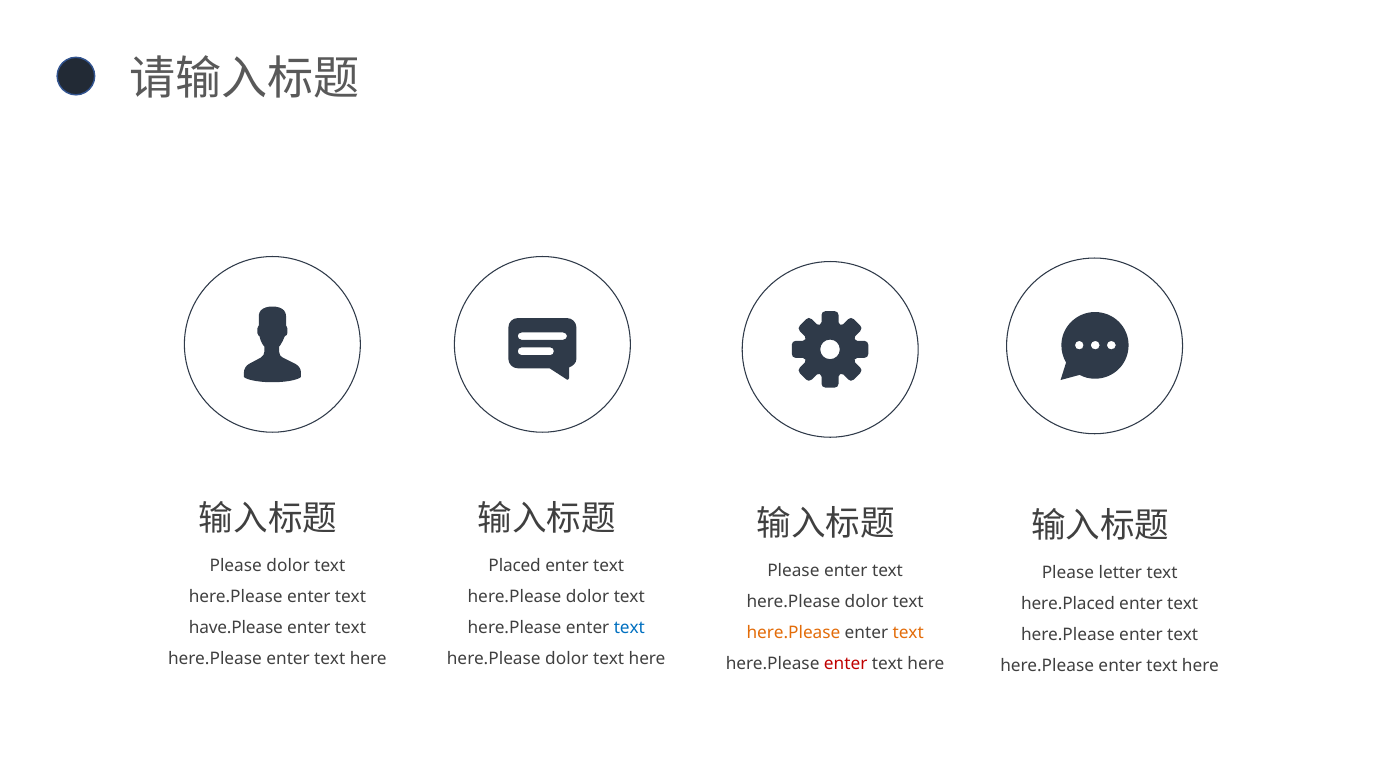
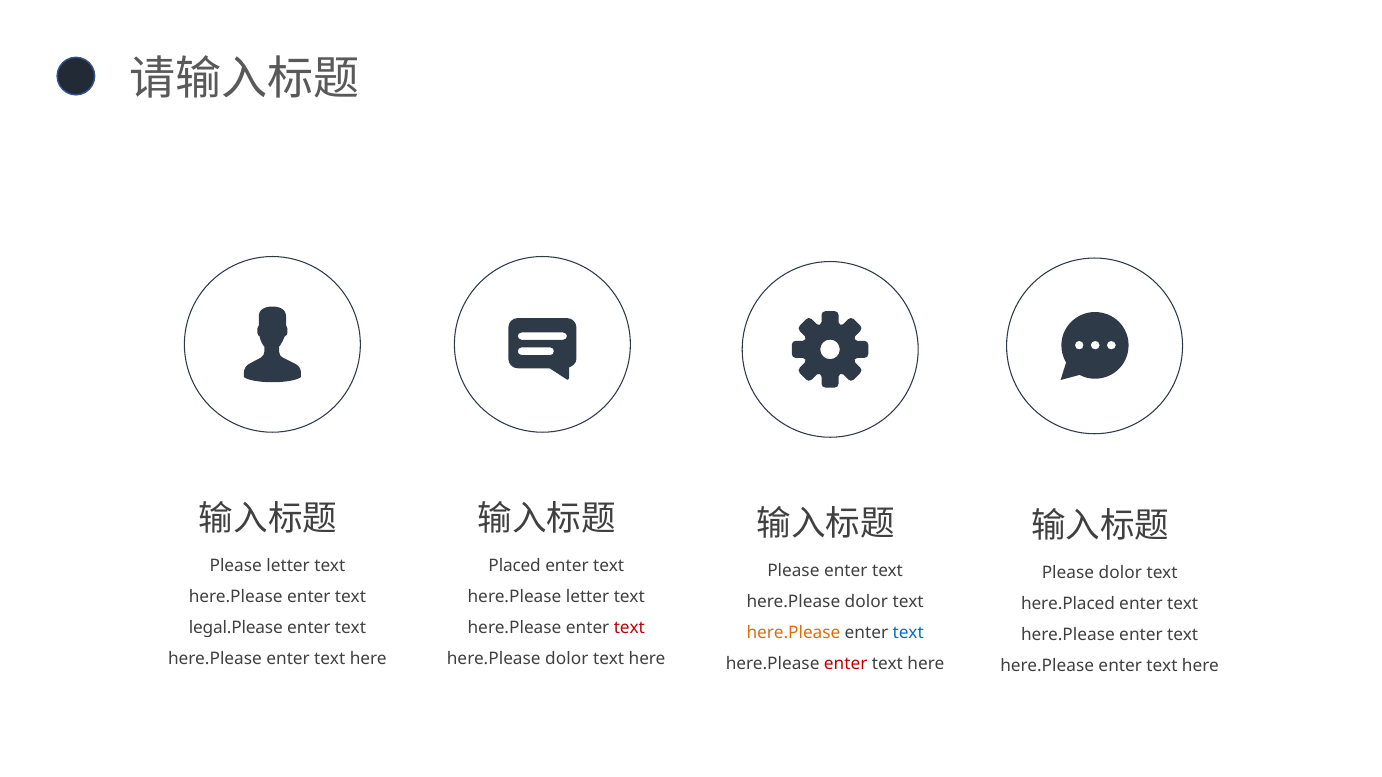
Please dolor: dolor -> letter
Please letter: letter -> dolor
dolor at (588, 597): dolor -> letter
have.Please: have.Please -> legal.Please
text at (629, 628) colour: blue -> red
text at (908, 633) colour: orange -> blue
